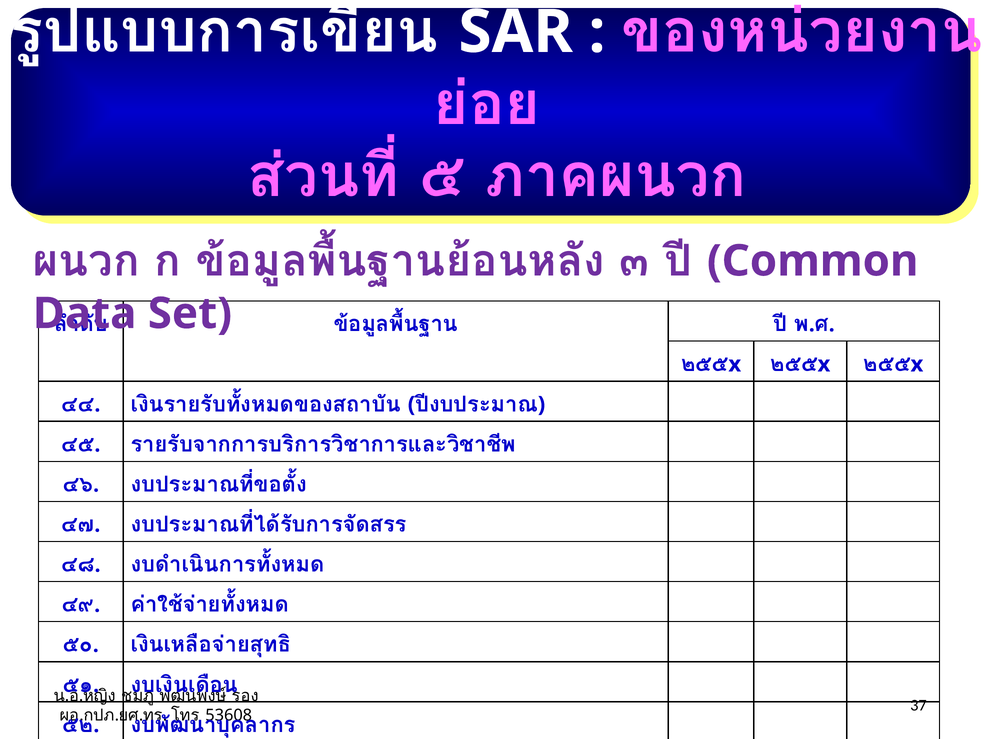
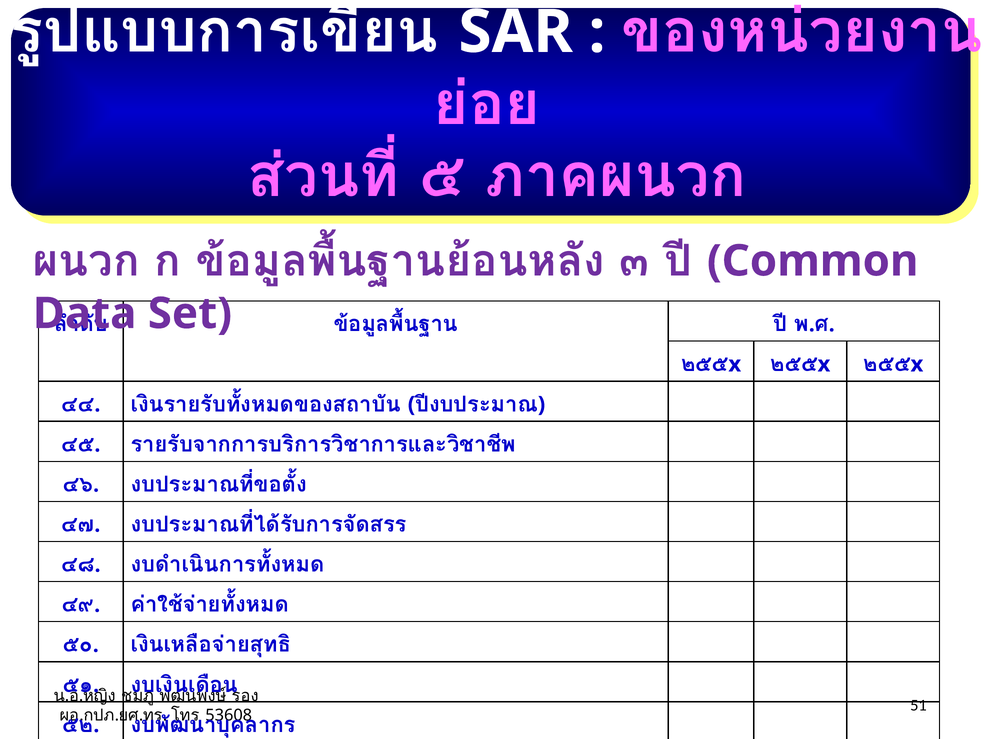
37: 37 -> 51
